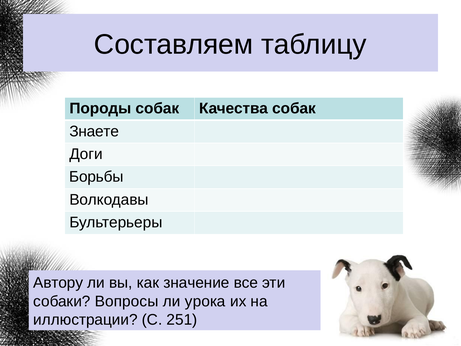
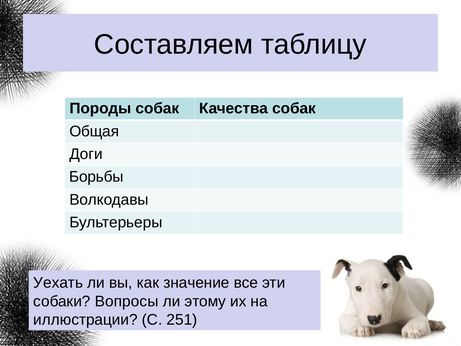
Знаете: Знаете -> Общая
Автору: Автору -> Уехать
урока: урока -> этому
